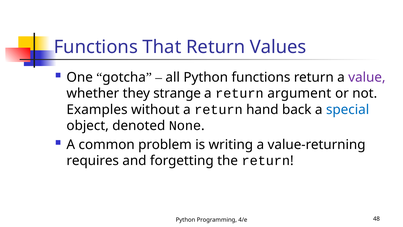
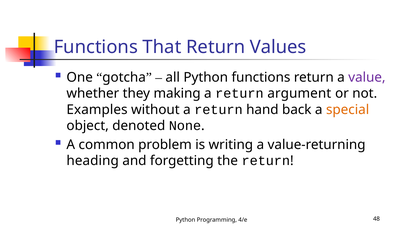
strange: strange -> making
special colour: blue -> orange
requires: requires -> heading
